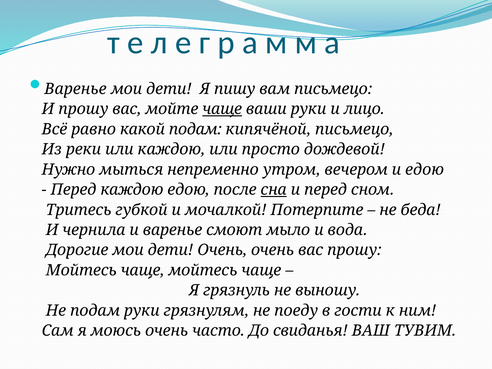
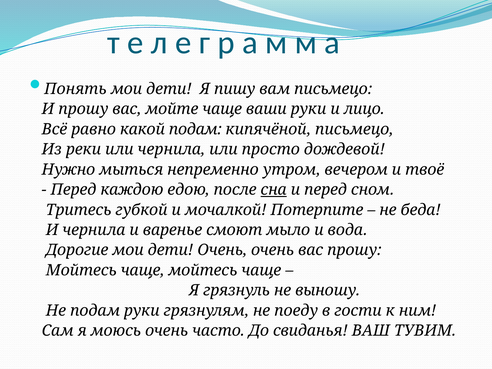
Варенье at (75, 89): Варенье -> Понять
чаще at (222, 109) underline: present -> none
или каждою: каждою -> чернила
и едою: едою -> твоё
